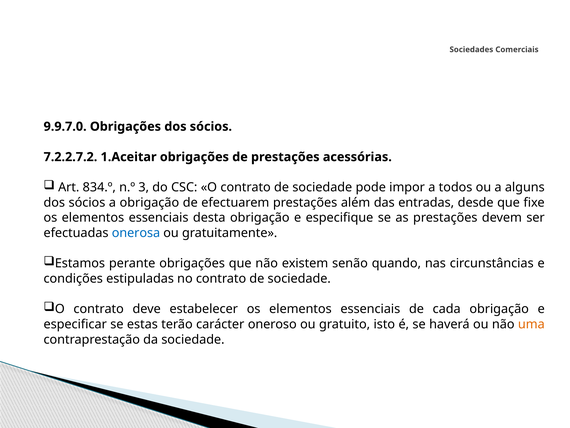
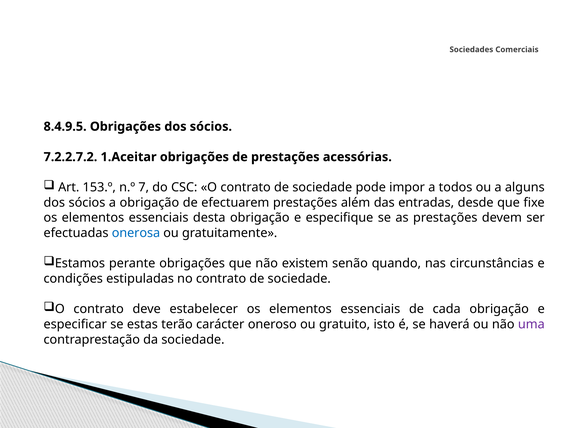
9.9.7.0: 9.9.7.0 -> 8.4.9.5
834.º: 834.º -> 153.º
3: 3 -> 7
uma colour: orange -> purple
